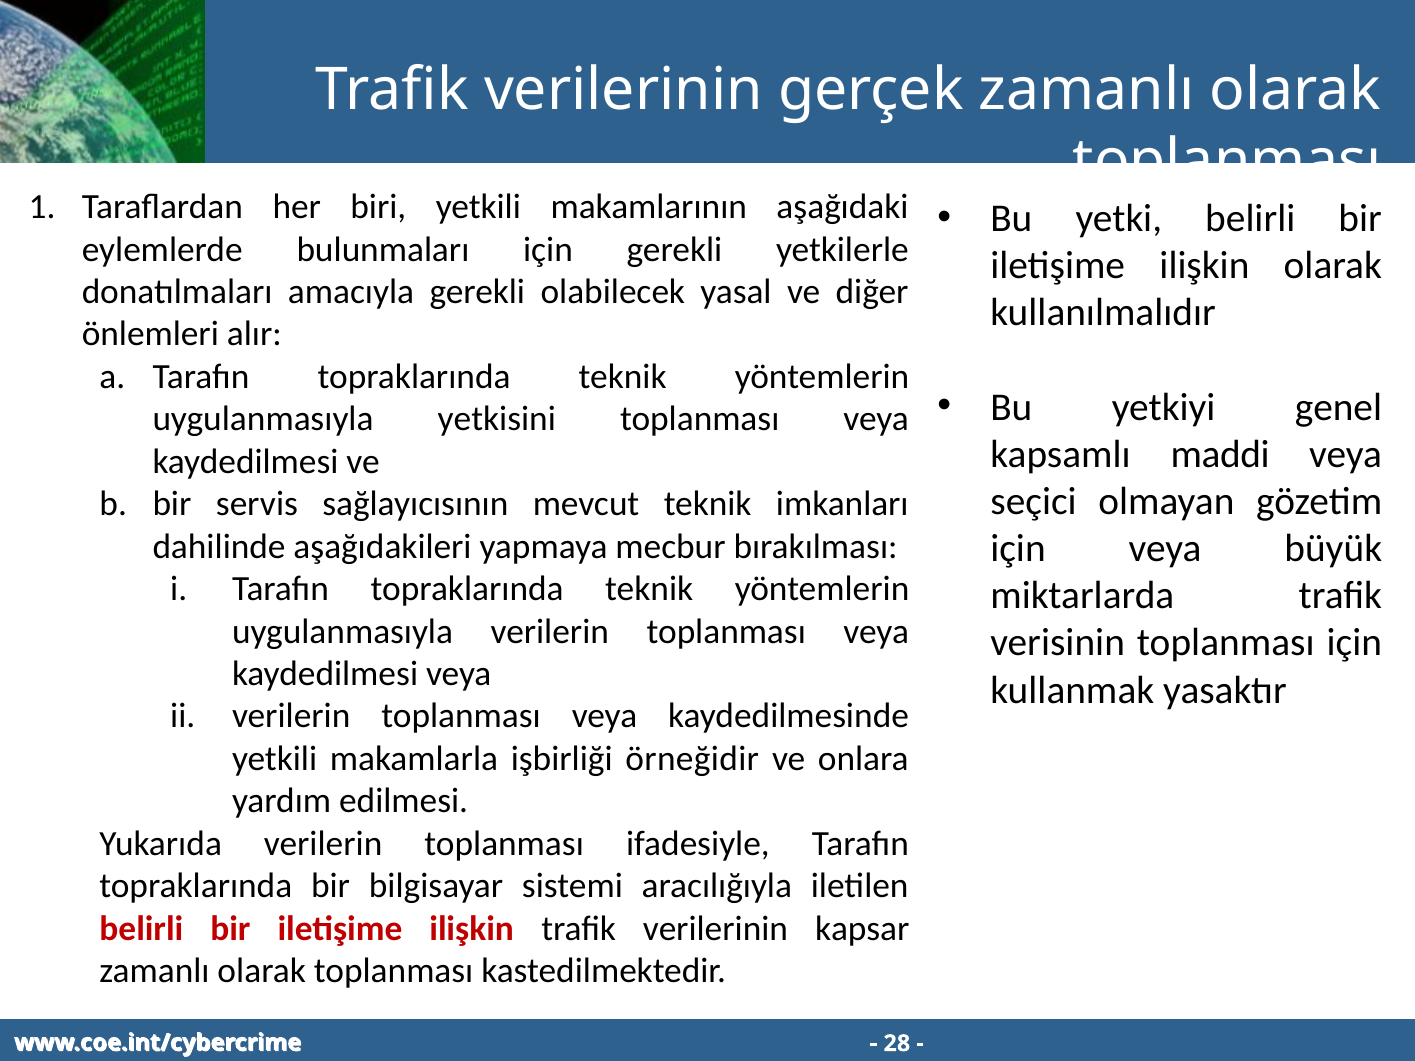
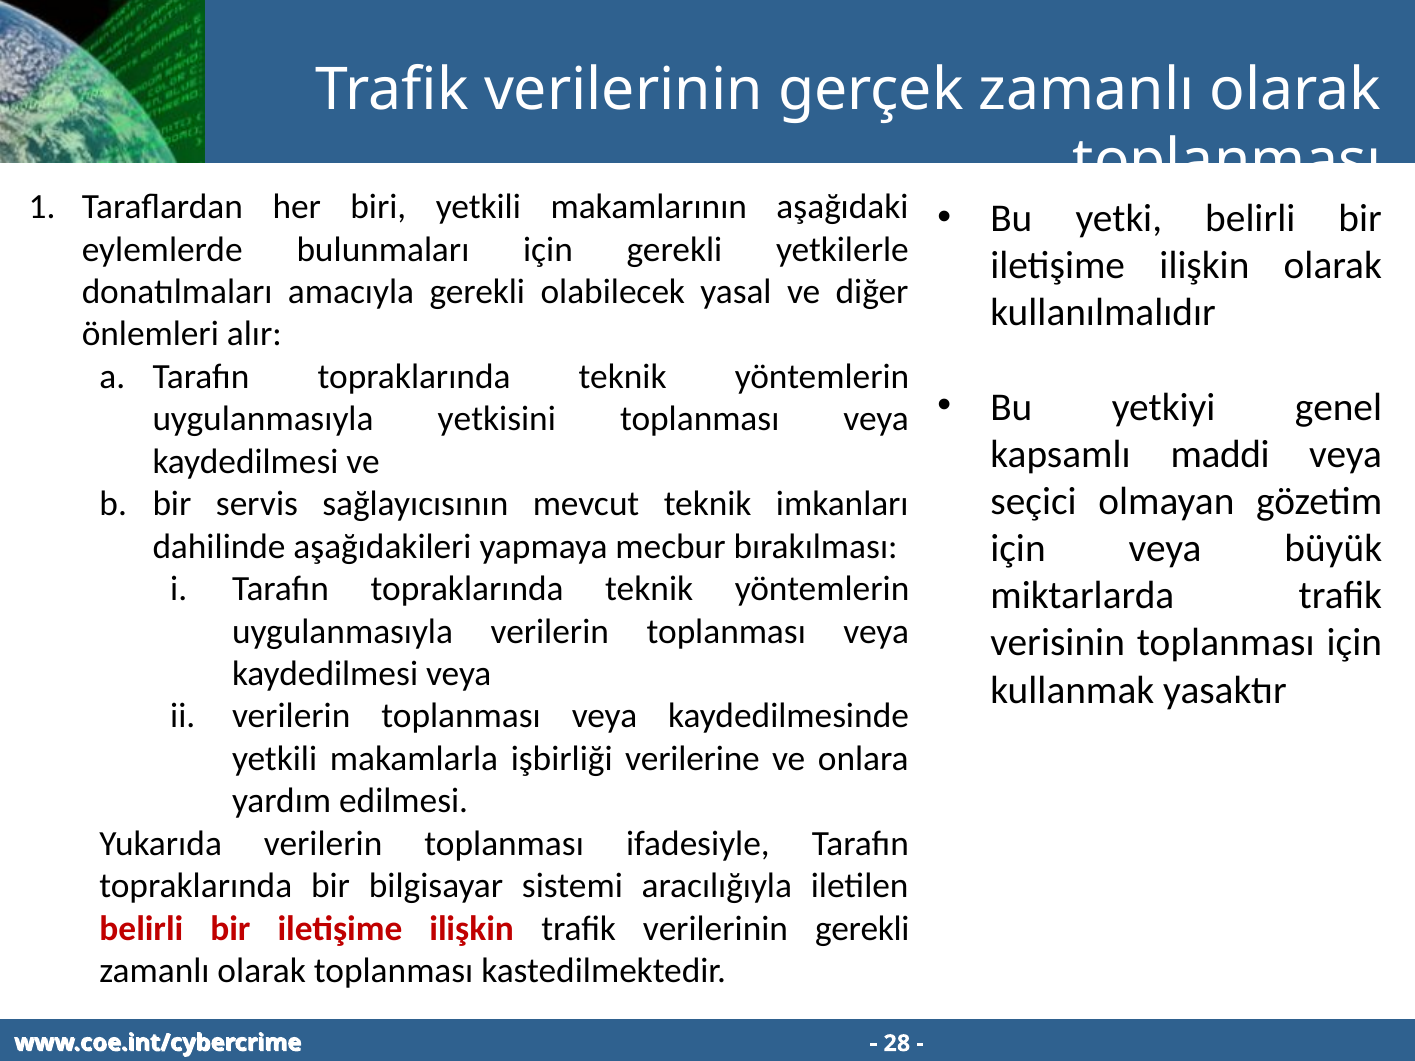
örneğidir: örneğidir -> verilerine
verilerinin kapsar: kapsar -> gerekli
